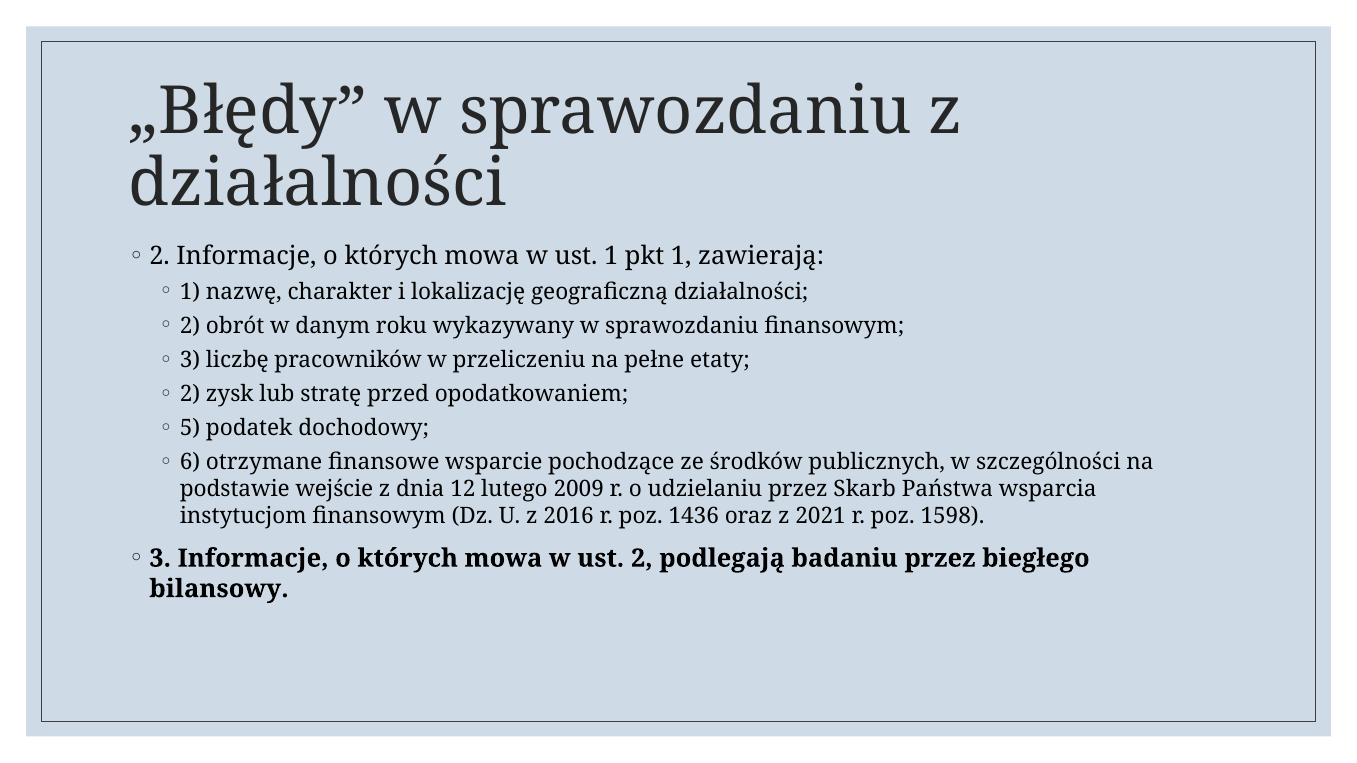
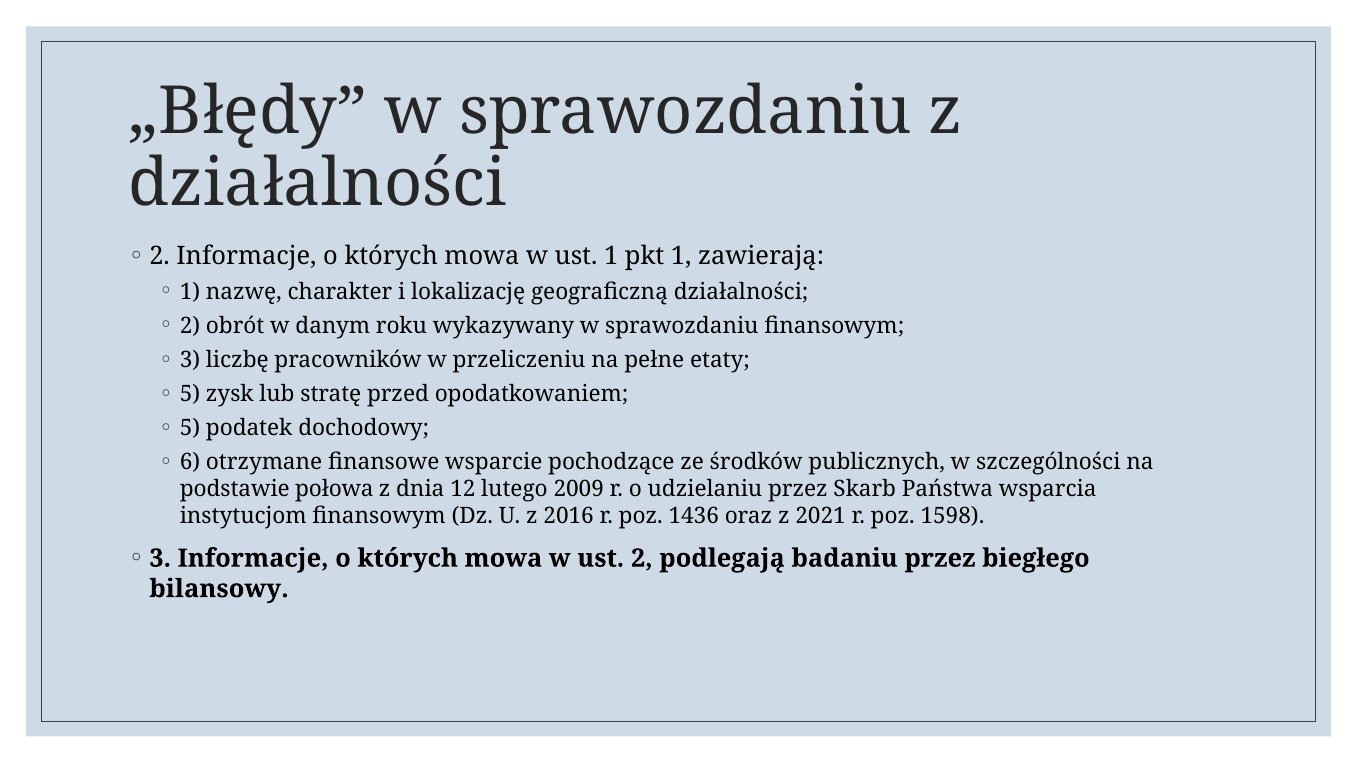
2 at (190, 394): 2 -> 5
wejście: wejście -> połowa
